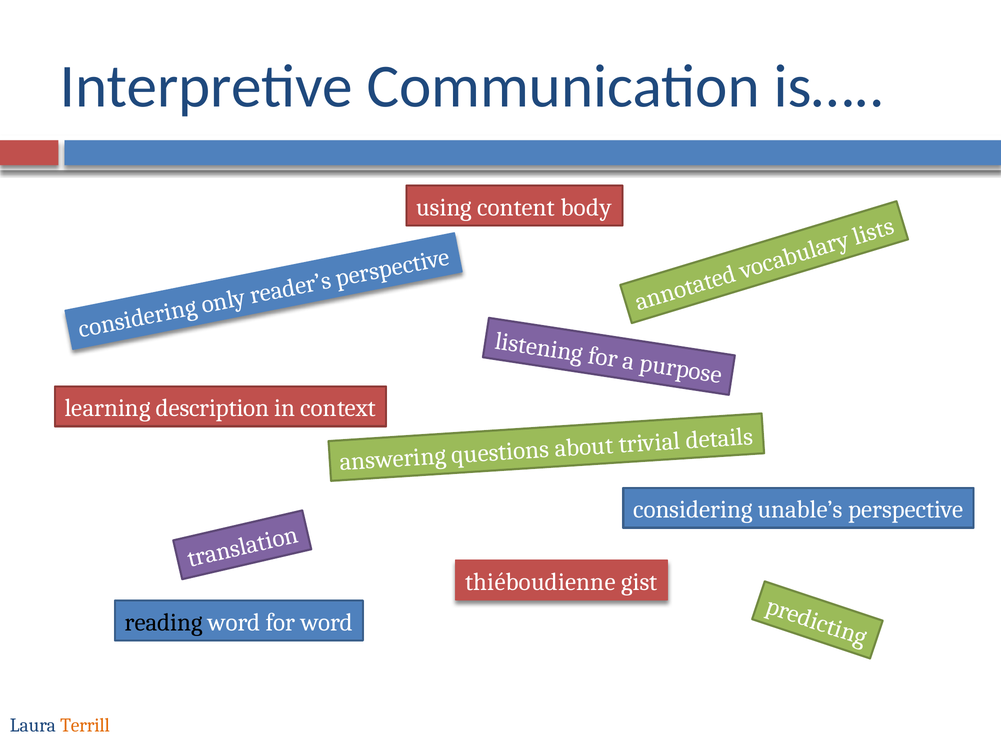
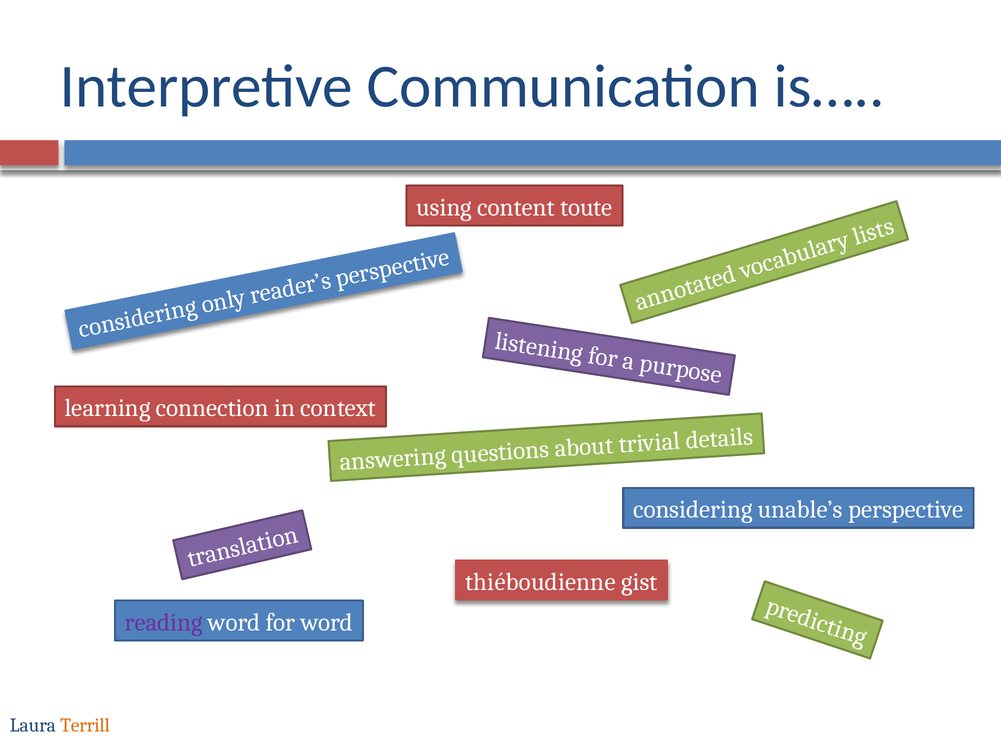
body: body -> toute
description: description -> connection
reading colour: black -> purple
